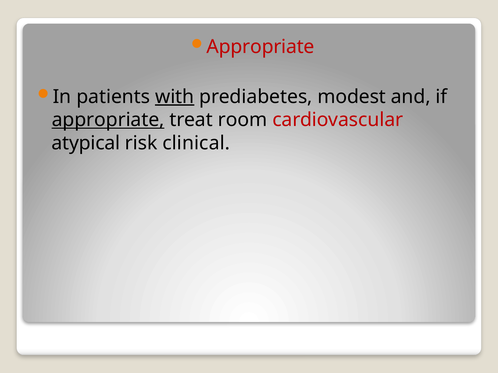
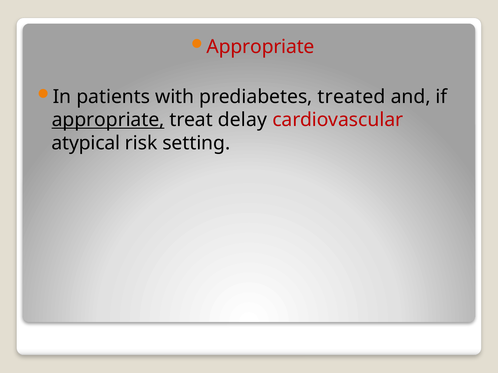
with underline: present -> none
modest: modest -> treated
room: room -> delay
clinical: clinical -> setting
